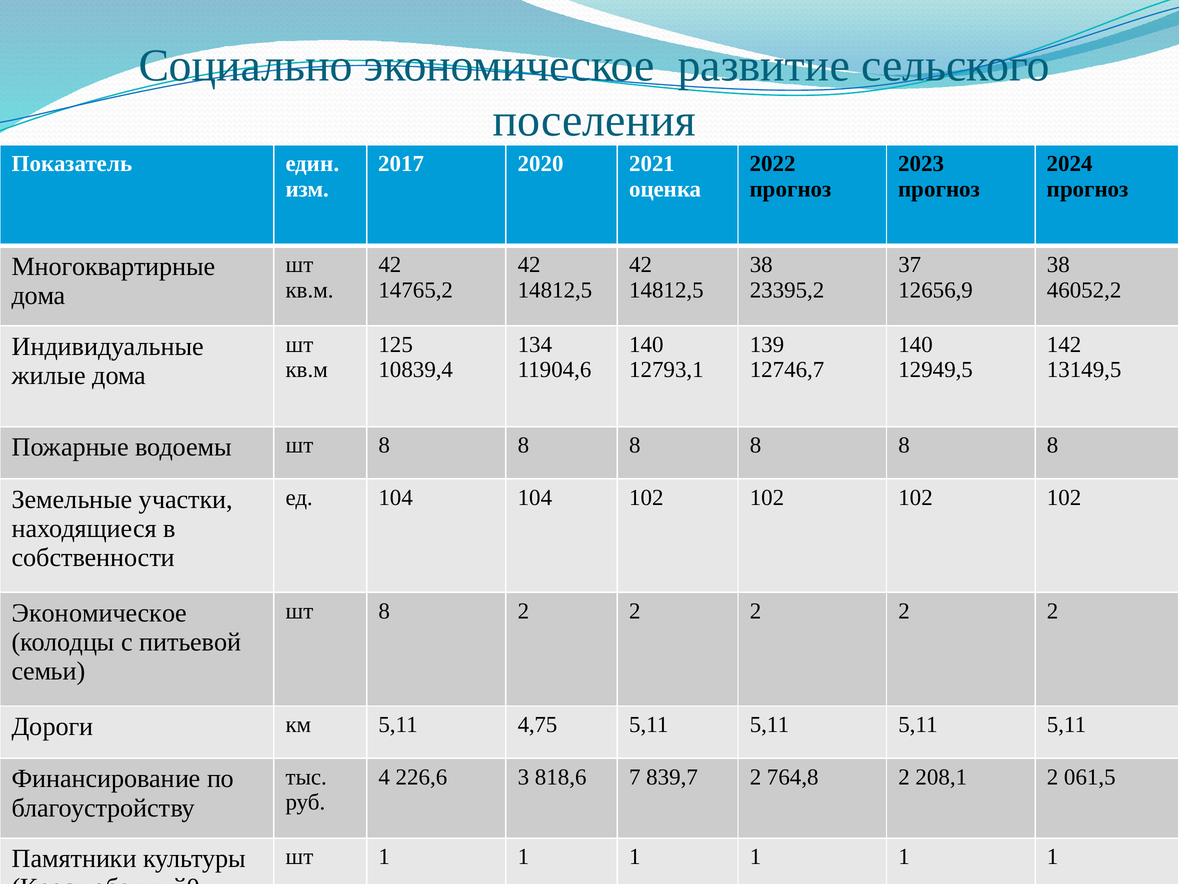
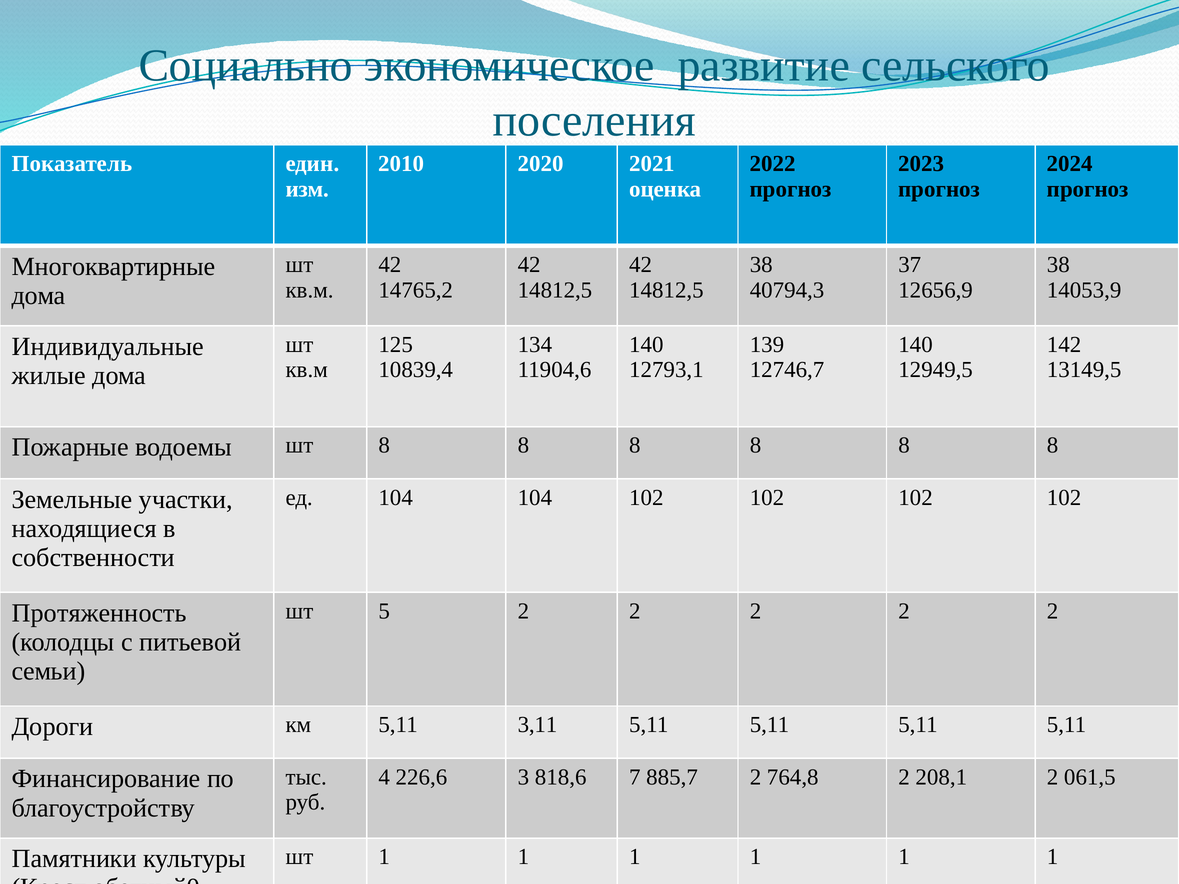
2017: 2017 -> 2010
23395,2: 23395,2 -> 40794,3
46052,2: 46052,2 -> 14053,9
8 at (384, 611): 8 -> 5
Экономическое at (99, 613): Экономическое -> Протяженность
4,75: 4,75 -> 3,11
839,7: 839,7 -> 885,7
